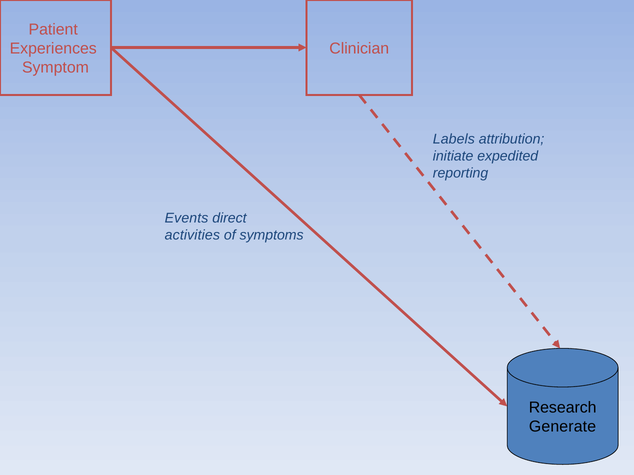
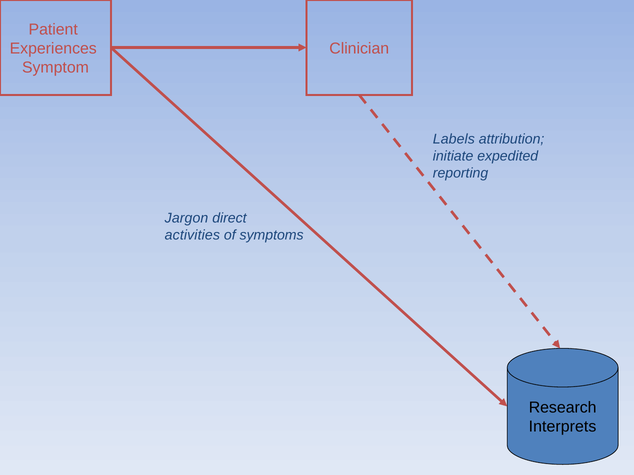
Events: Events -> Jargon
Generate: Generate -> Interprets
